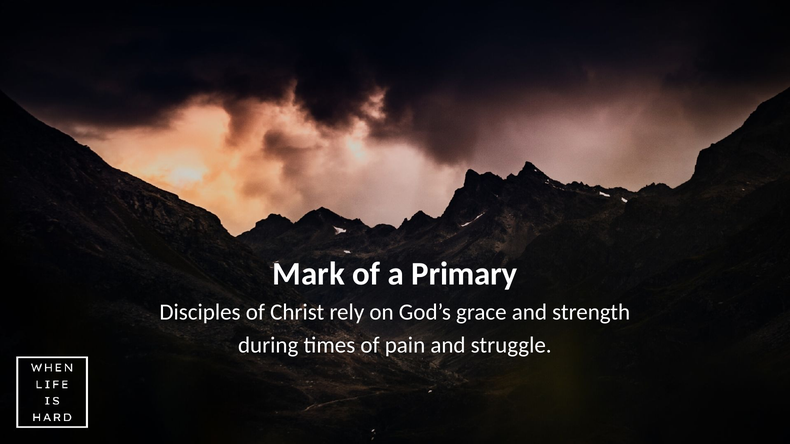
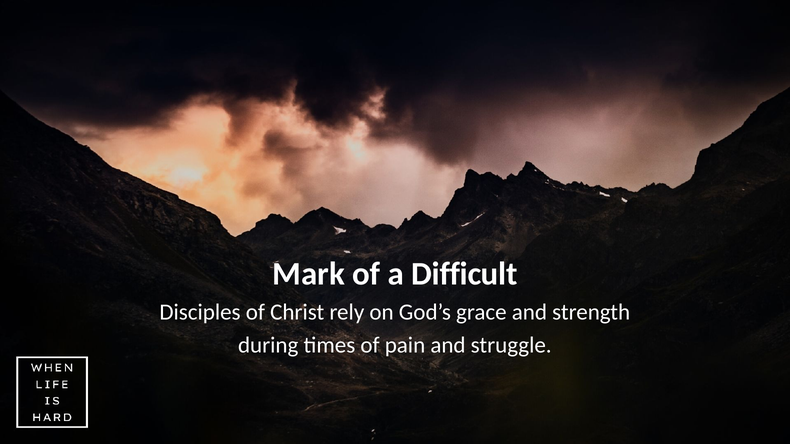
Primary: Primary -> Difficult
